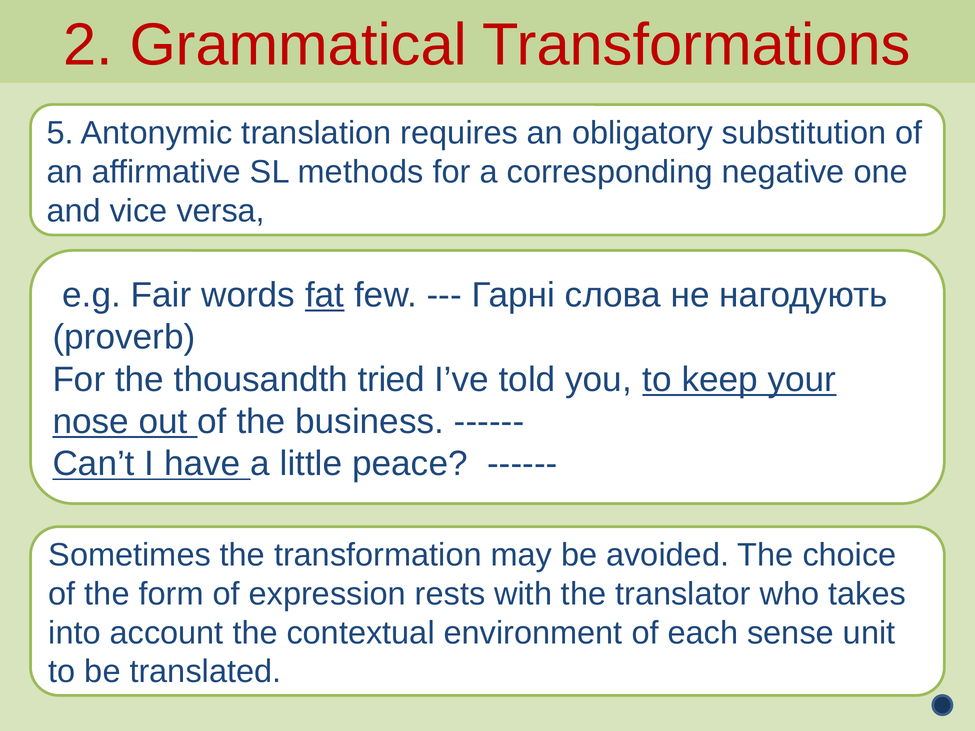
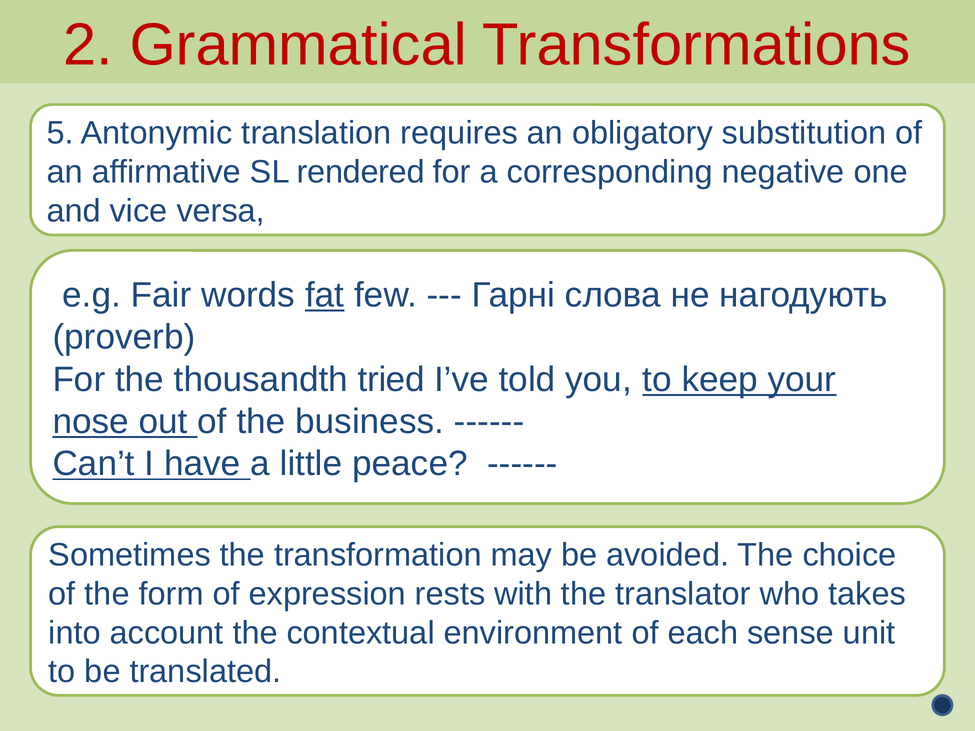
methods: methods -> rendered
